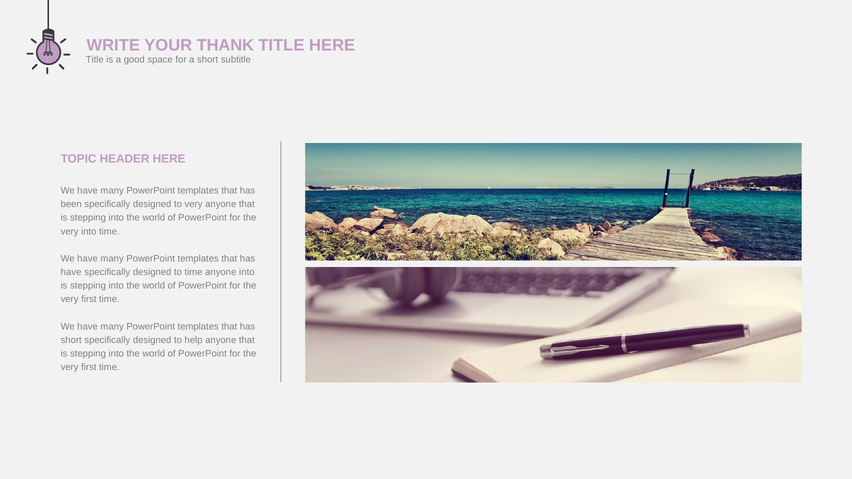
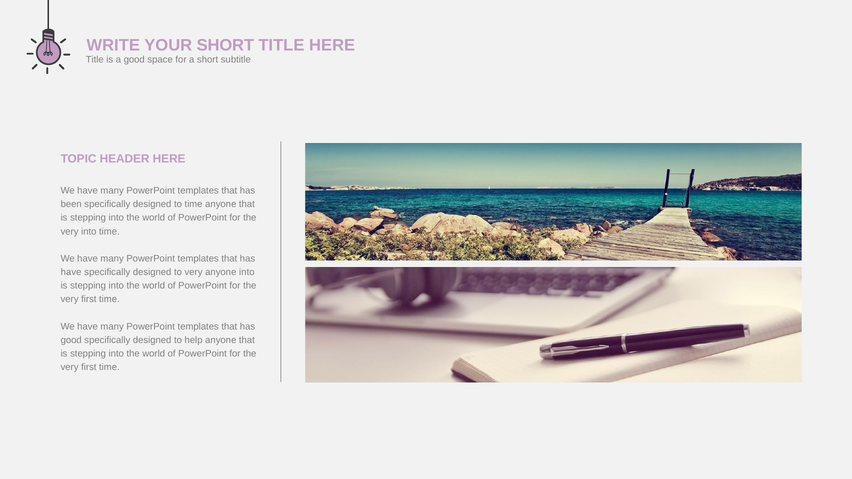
YOUR THANK: THANK -> SHORT
to very: very -> time
to time: time -> very
short at (71, 340): short -> good
